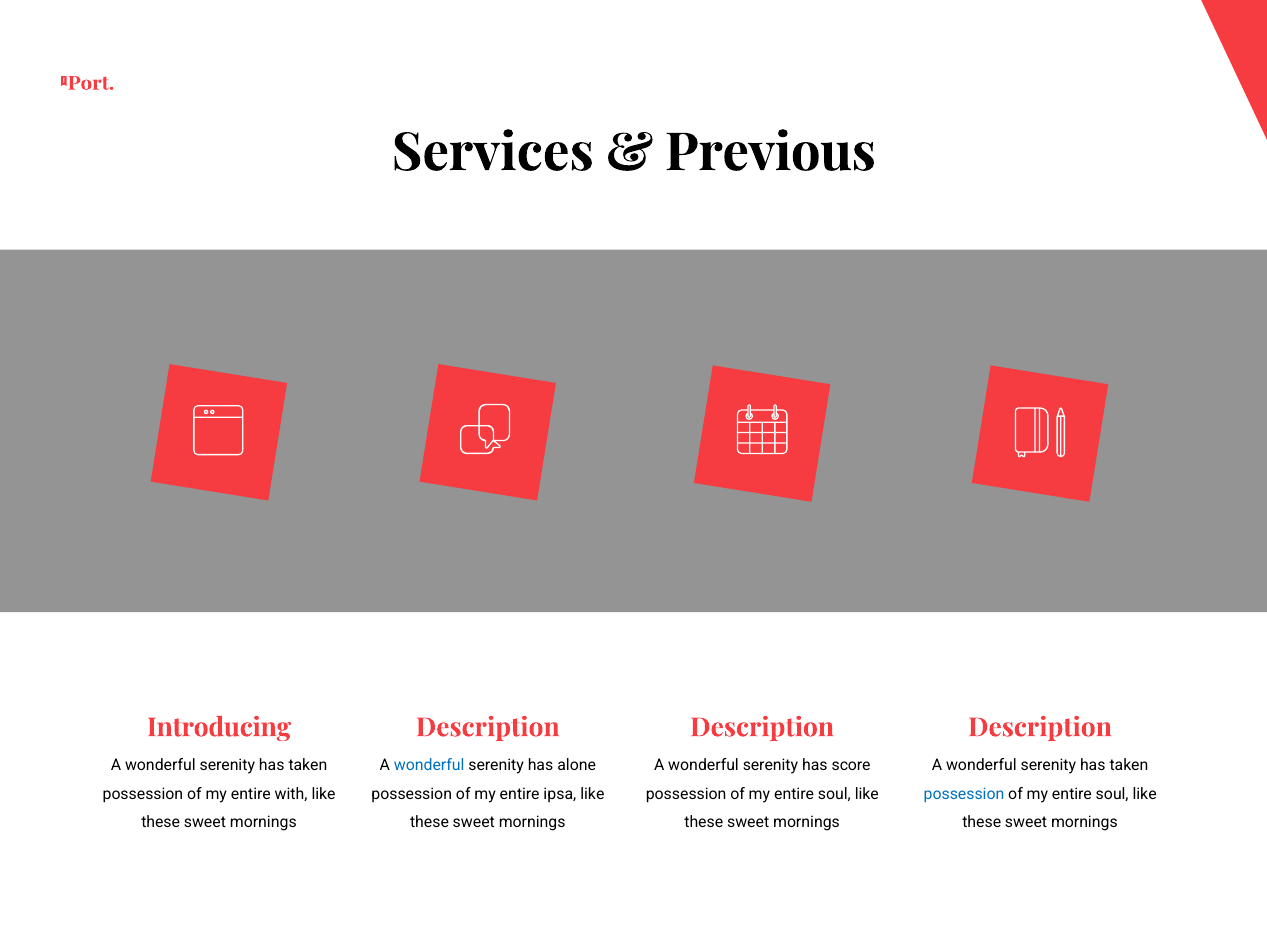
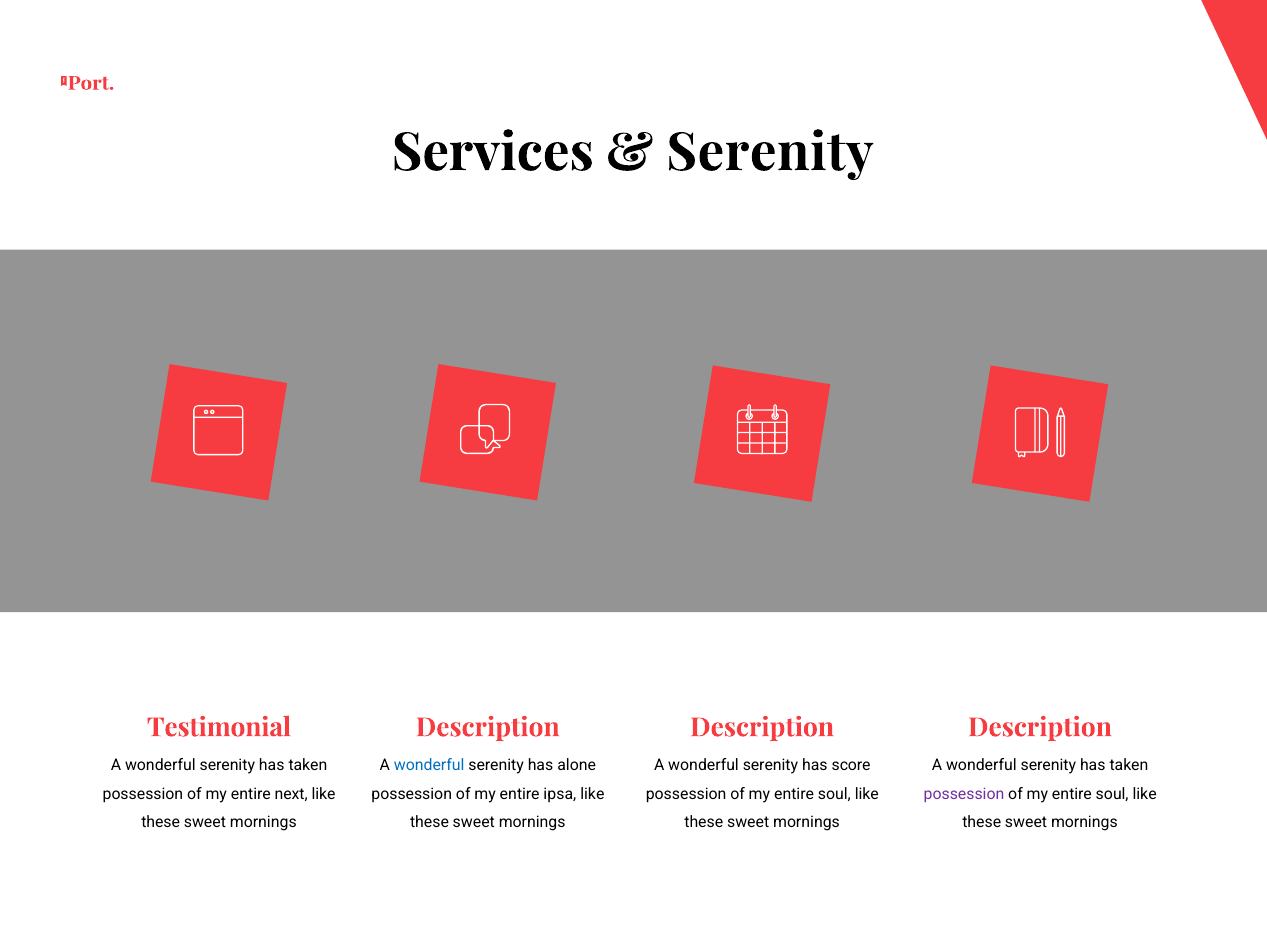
Previous at (770, 153): Previous -> Serenity
Introducing: Introducing -> Testimonial
with: with -> next
possession at (964, 794) colour: blue -> purple
